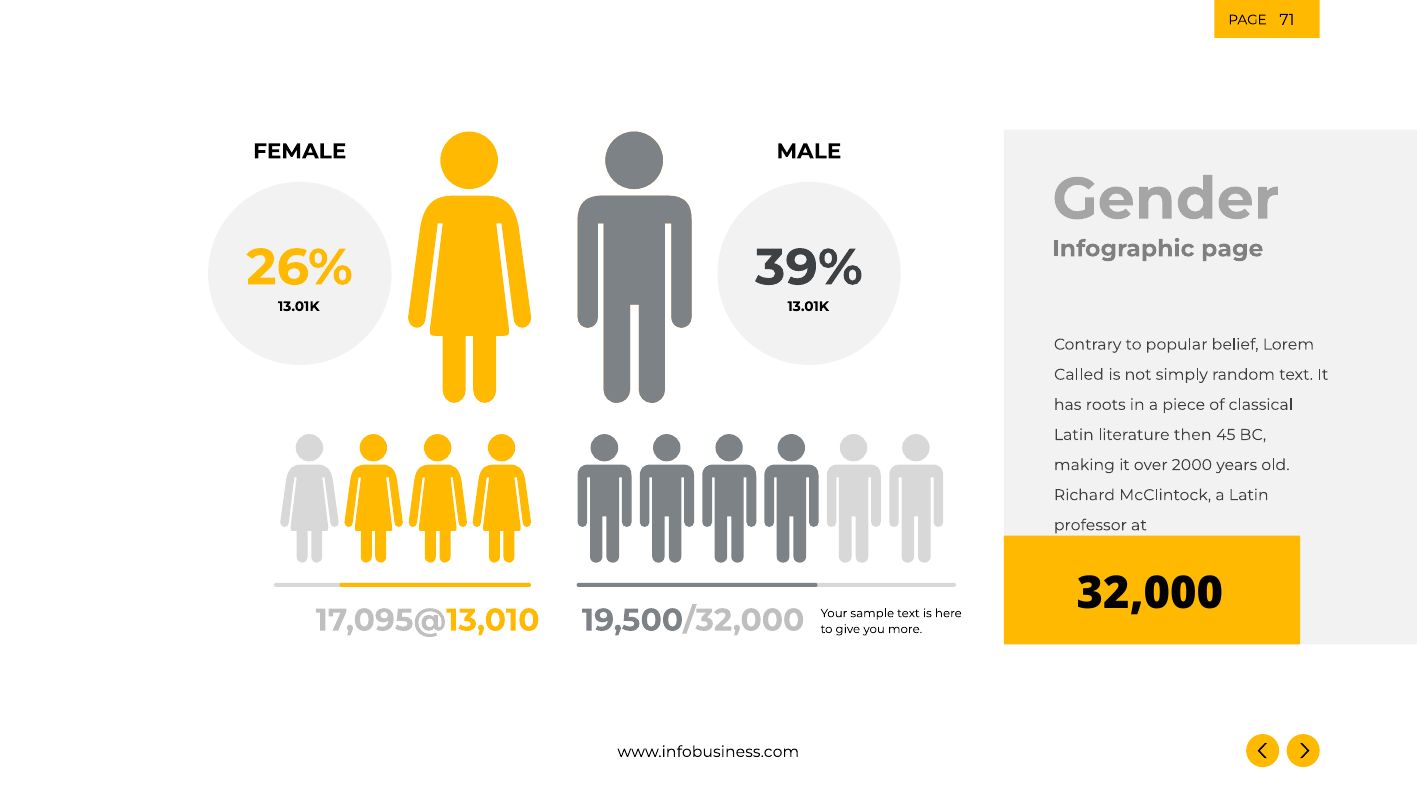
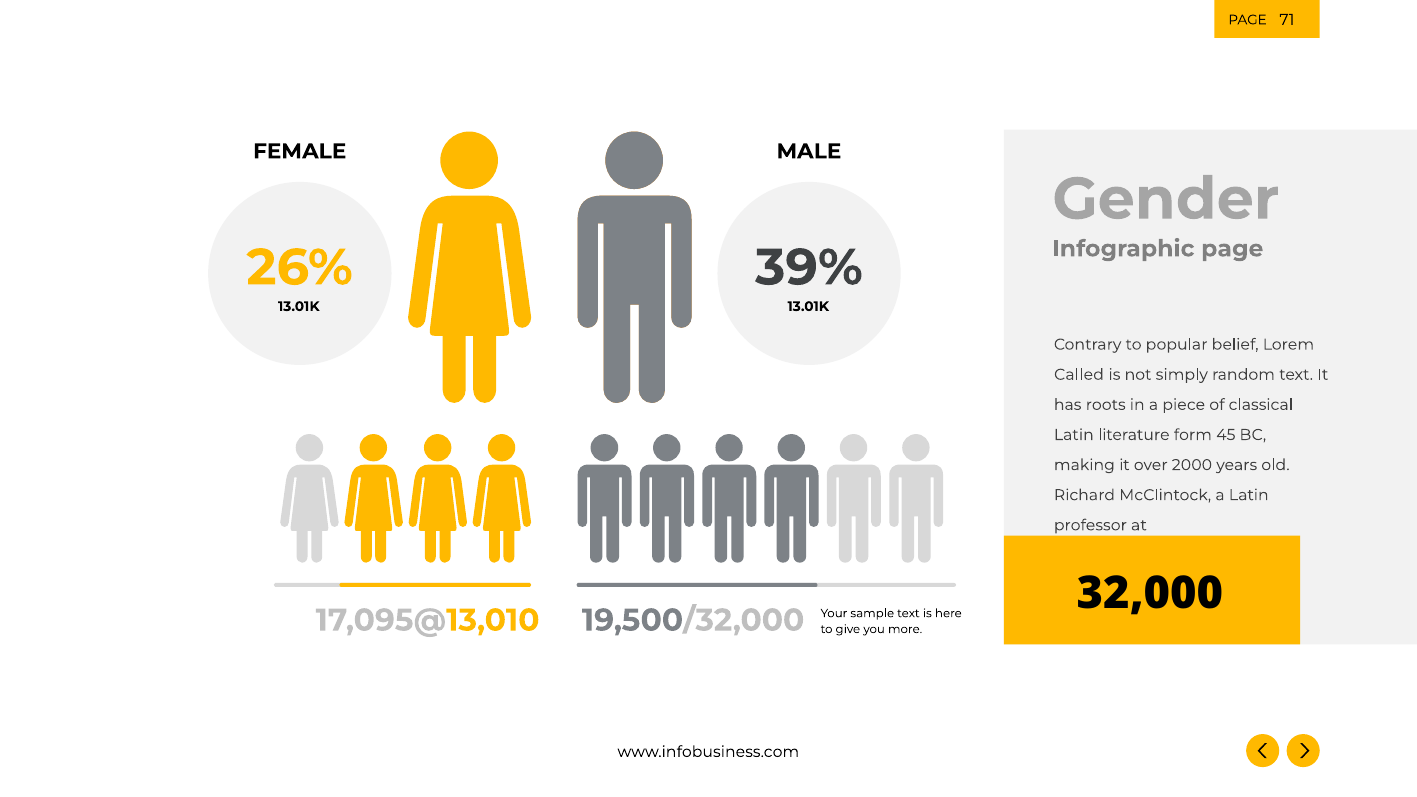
then: then -> form
